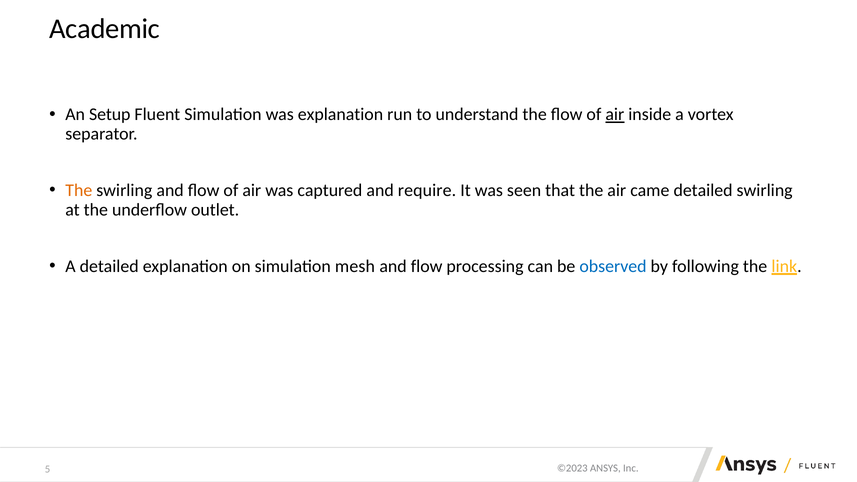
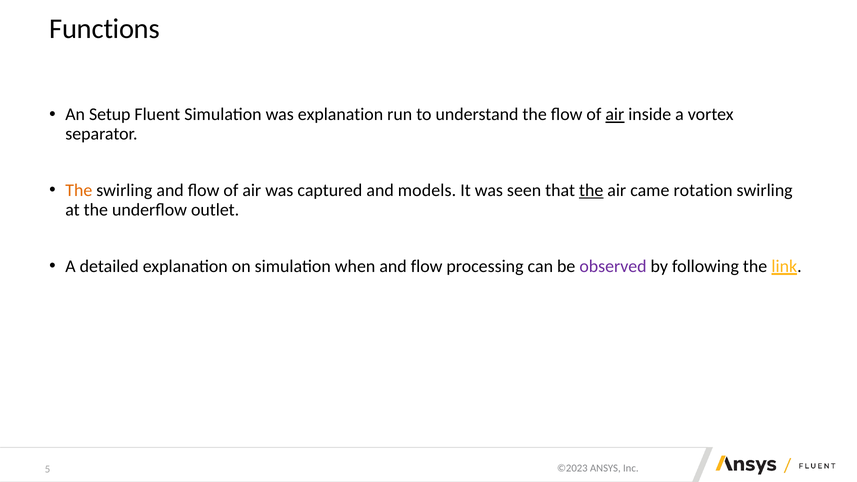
Academic: Academic -> Functions
require: require -> models
the at (591, 190) underline: none -> present
came detailed: detailed -> rotation
mesh: mesh -> when
observed colour: blue -> purple
